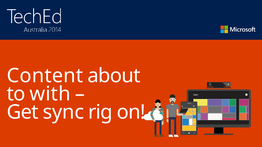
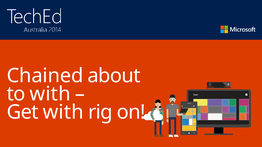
Content: Content -> Chained
Get sync: sync -> with
